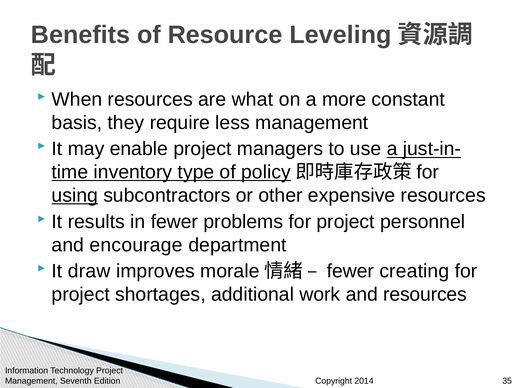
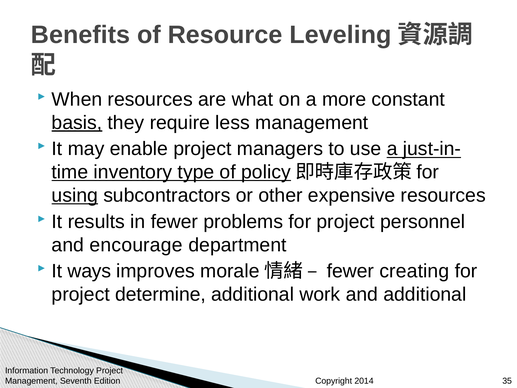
basis underline: none -> present
draw: draw -> ways
shortages: shortages -> determine
and resources: resources -> additional
